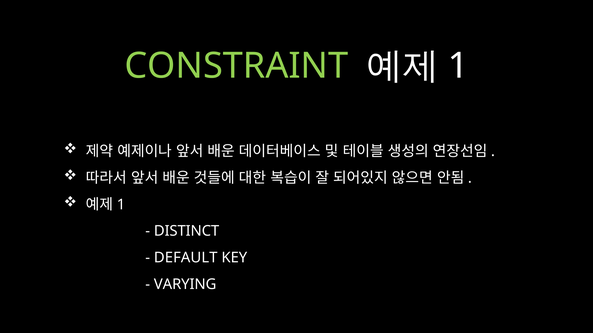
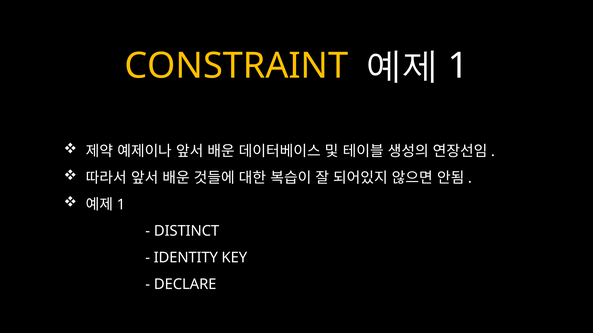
CONSTRAINT colour: light green -> yellow
DEFAULT: DEFAULT -> IDENTITY
VARYING: VARYING -> DECLARE
